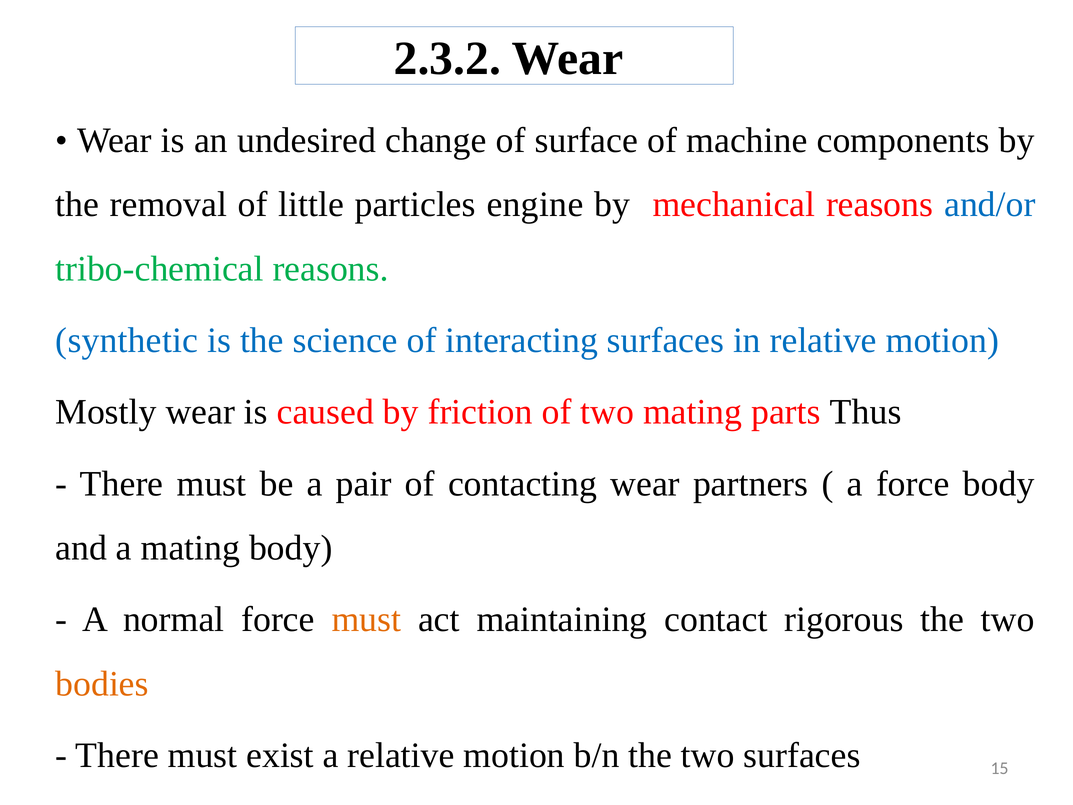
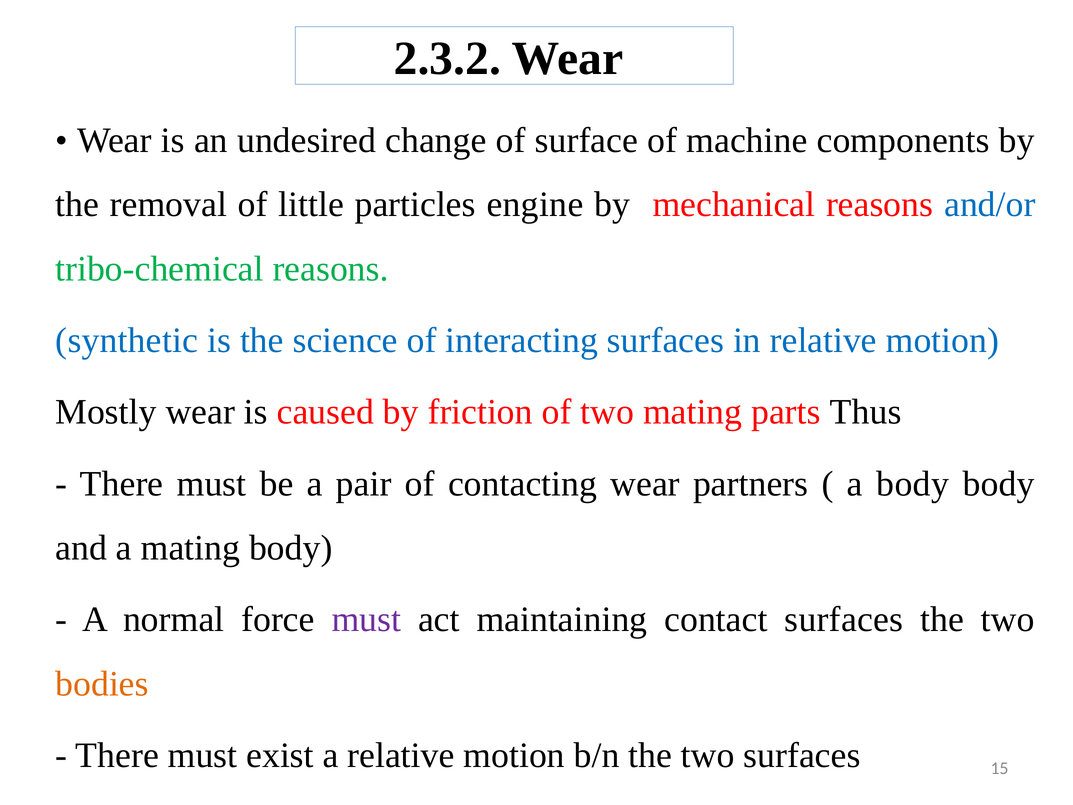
a force: force -> body
must at (366, 619) colour: orange -> purple
contact rigorous: rigorous -> surfaces
